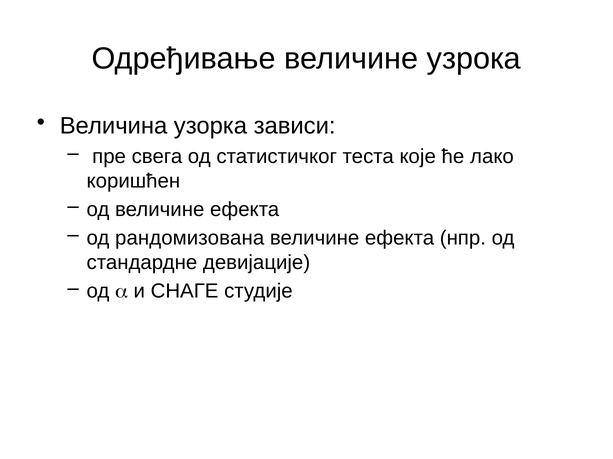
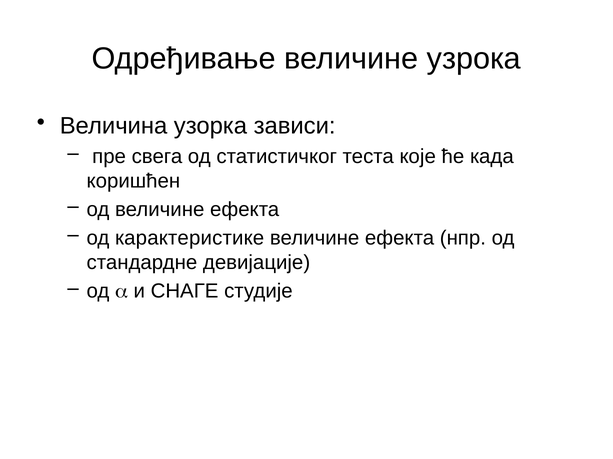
лако: лако -> када
рандомизована: рандомизована -> карактеристике
